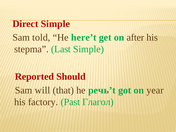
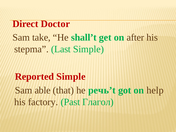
Direct Simple: Simple -> Doctor
told: told -> take
here’t: here’t -> shall’t
Reported Should: Should -> Simple
will: will -> able
year: year -> help
